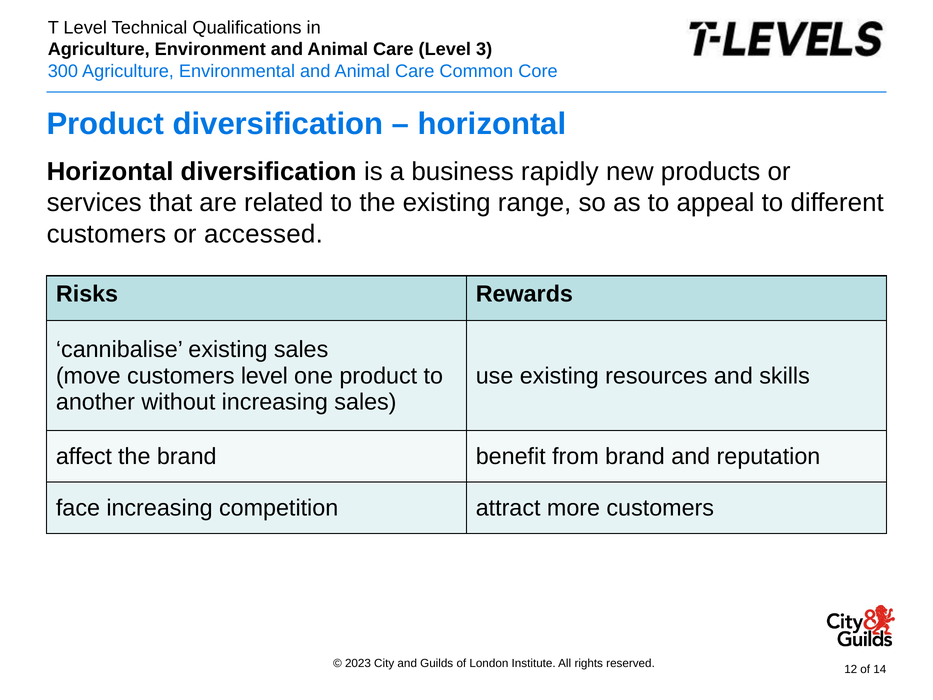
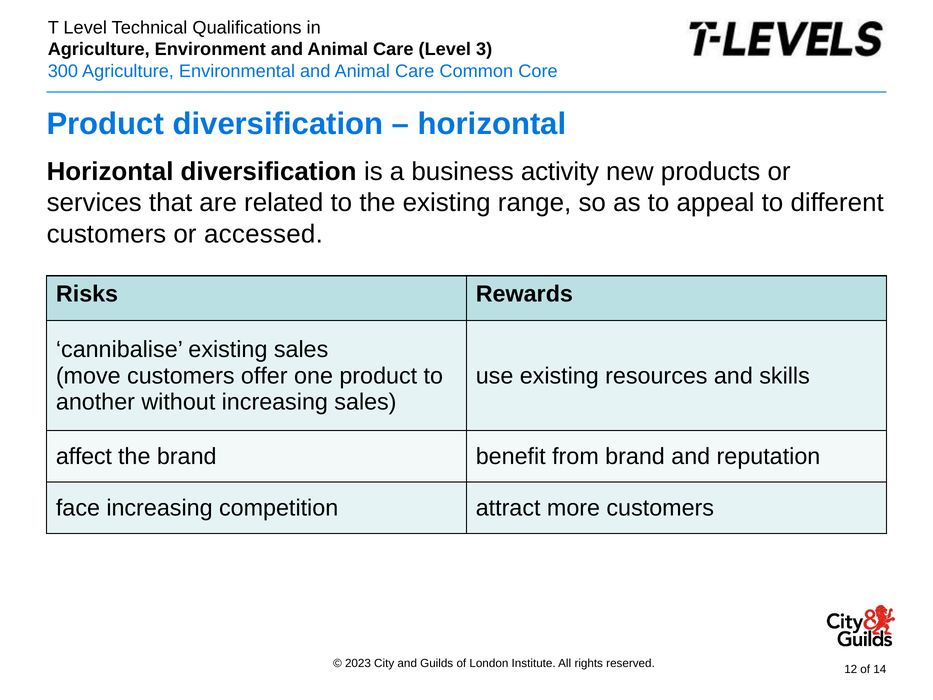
rapidly: rapidly -> activity
customers level: level -> offer
